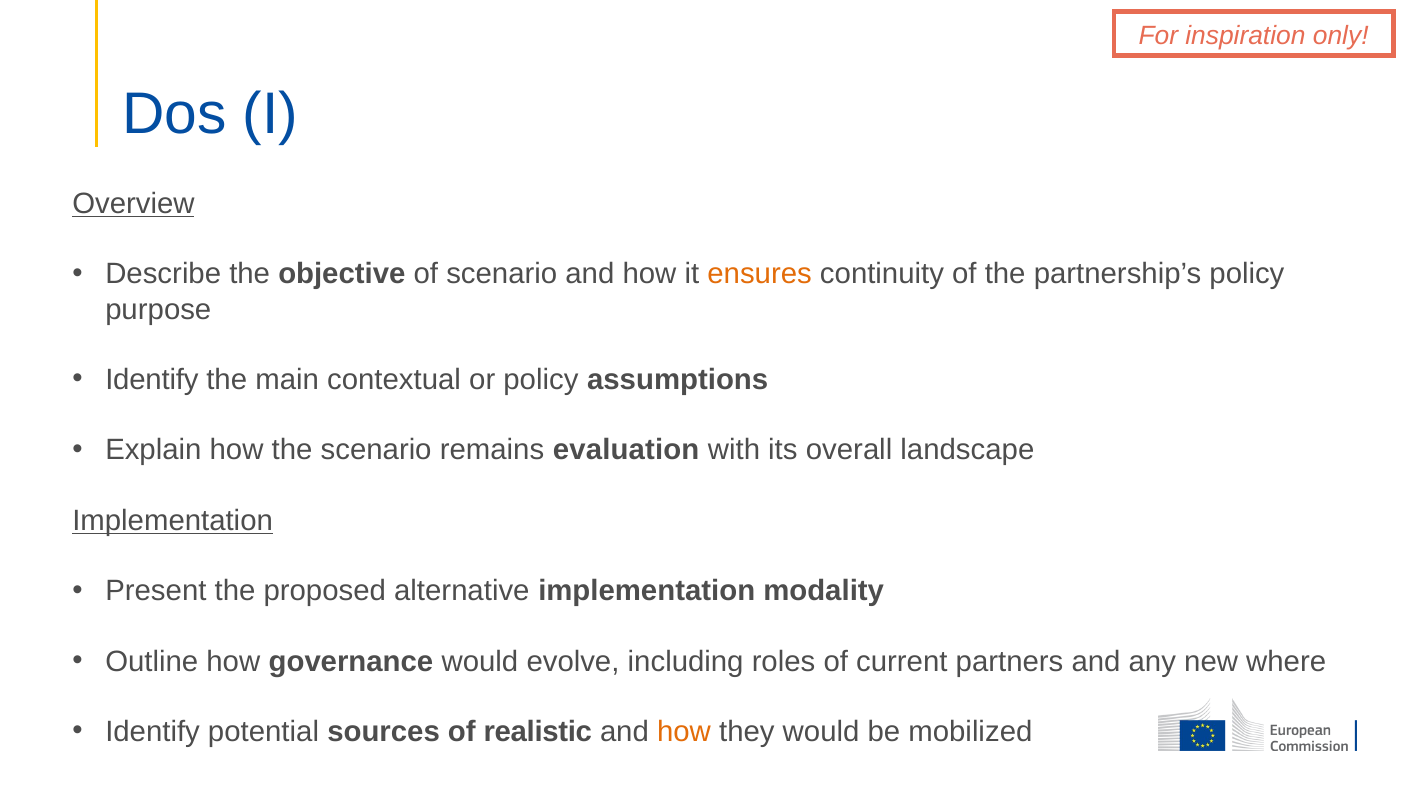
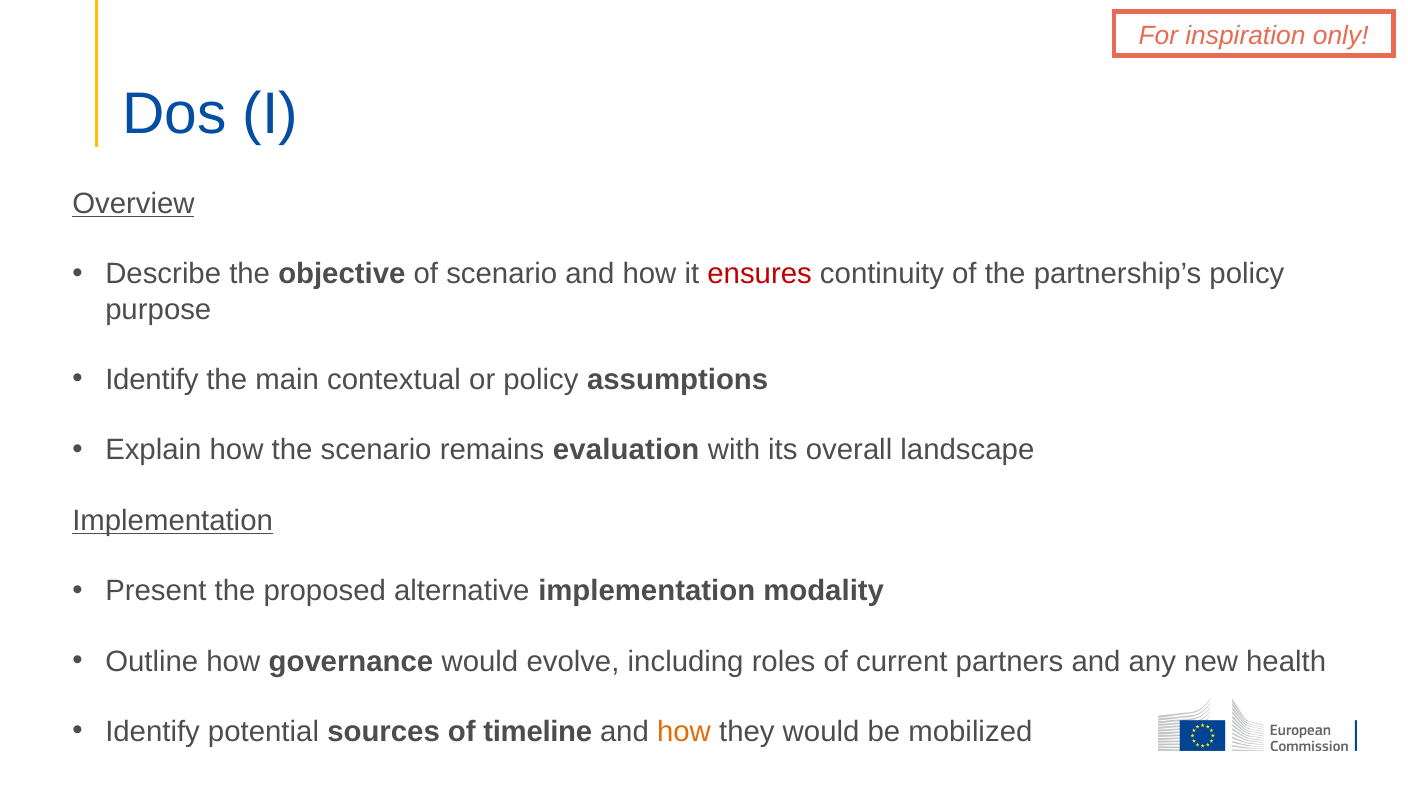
ensures colour: orange -> red
where: where -> health
realistic: realistic -> timeline
